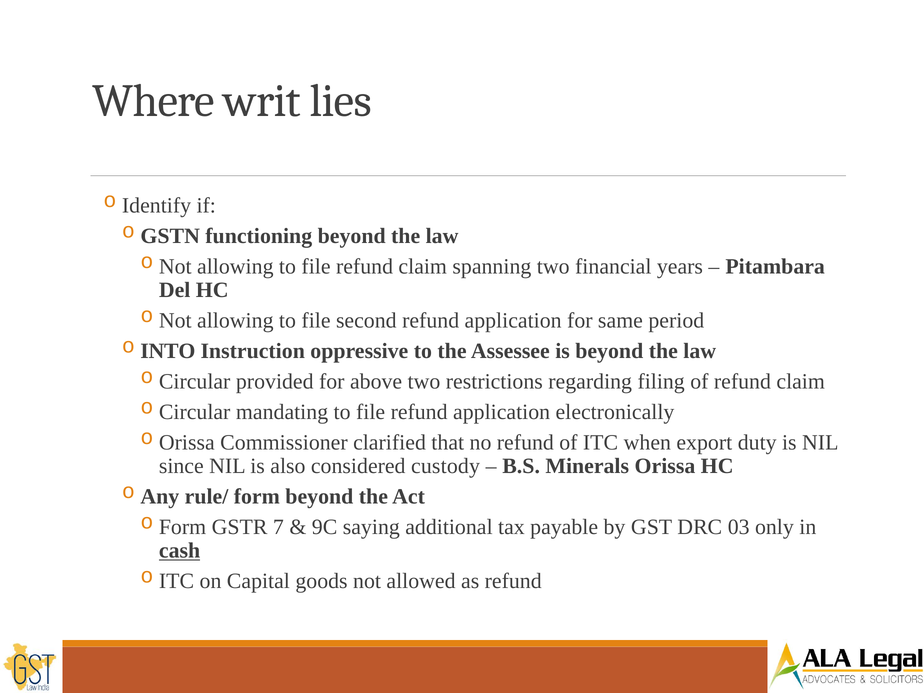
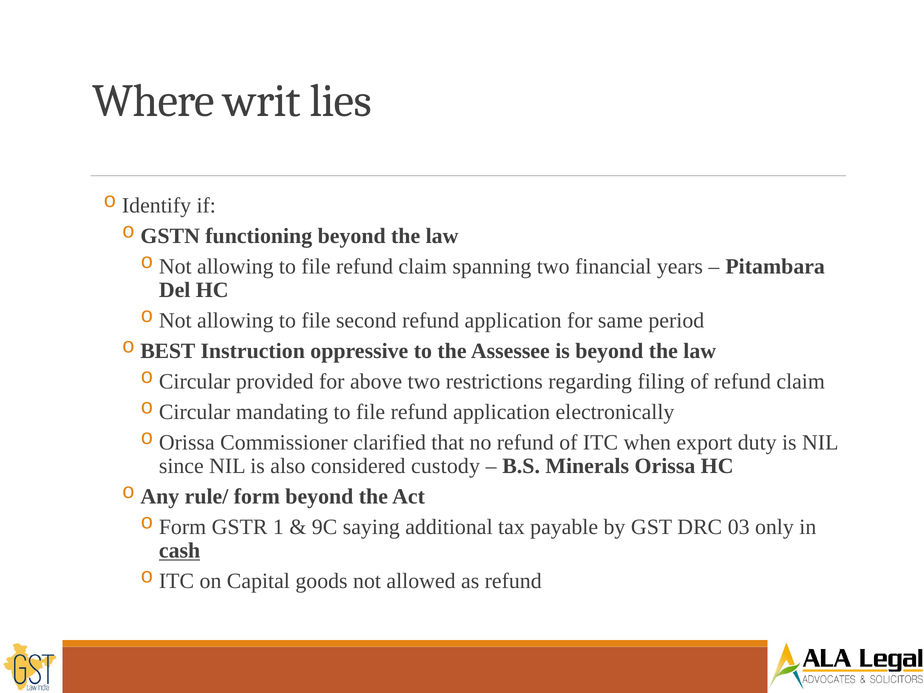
INTO: INTO -> BEST
7: 7 -> 1
